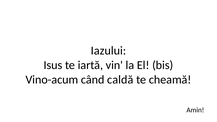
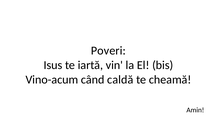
Iazului: Iazului -> Poveri
